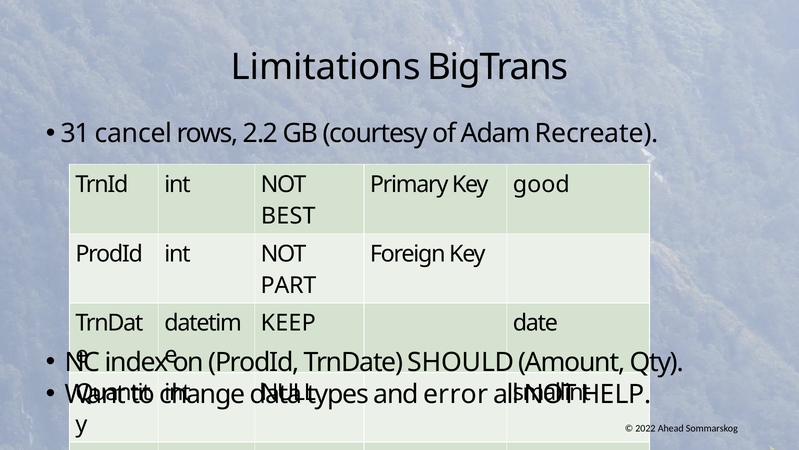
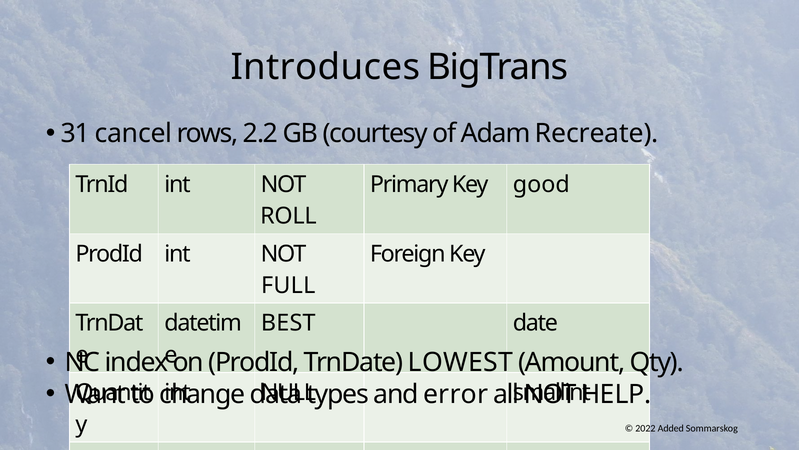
Limitations: Limitations -> Introduces
BEST: BEST -> ROLL
PART: PART -> FULL
KEEP: KEEP -> BEST
SHOULD: SHOULD -> LOWEST
Ahead: Ahead -> Added
